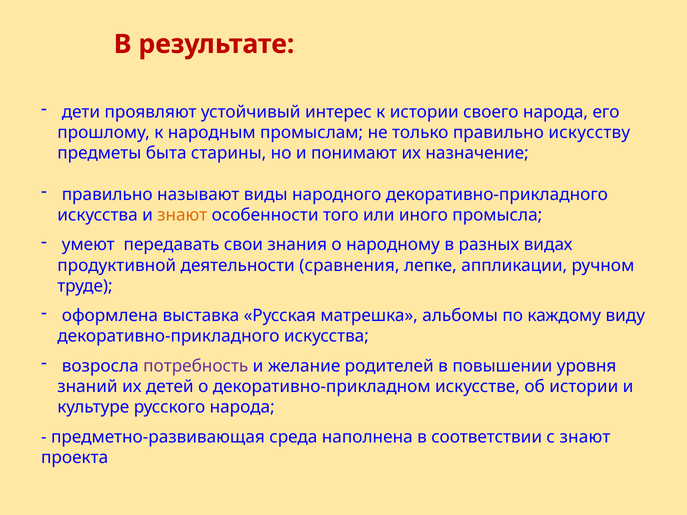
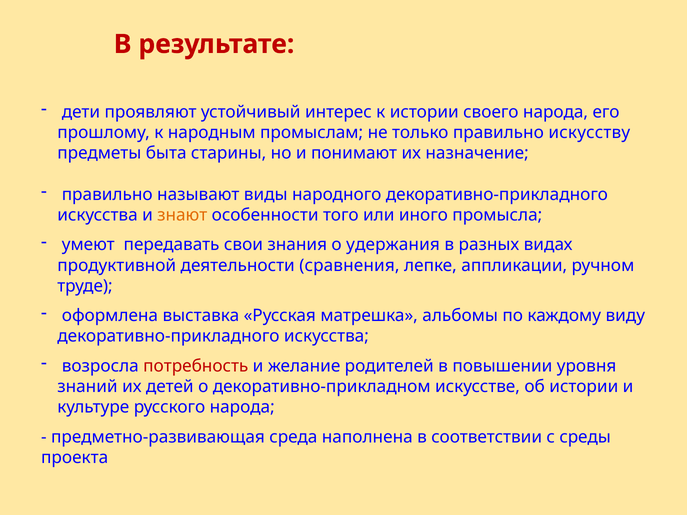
народному: народному -> удержания
потребность colour: purple -> red
с знают: знают -> среды
